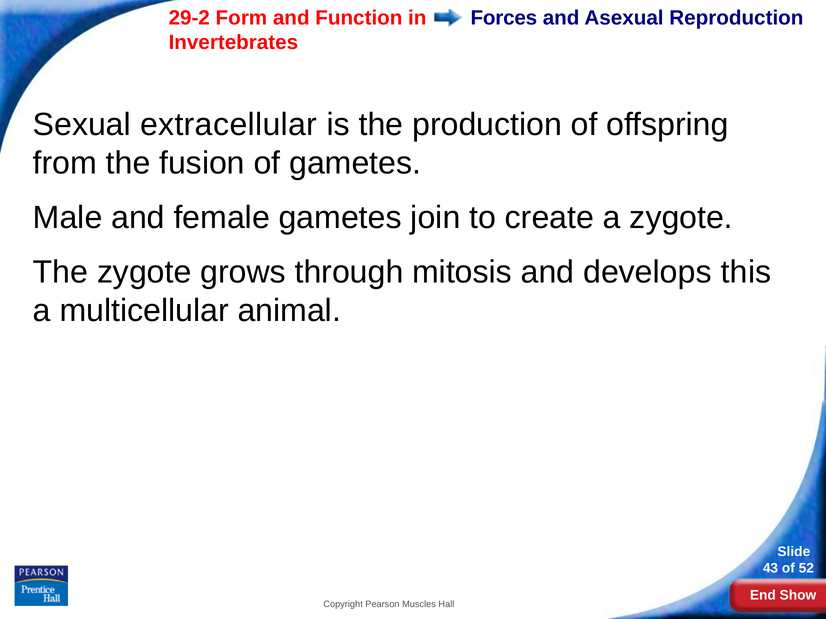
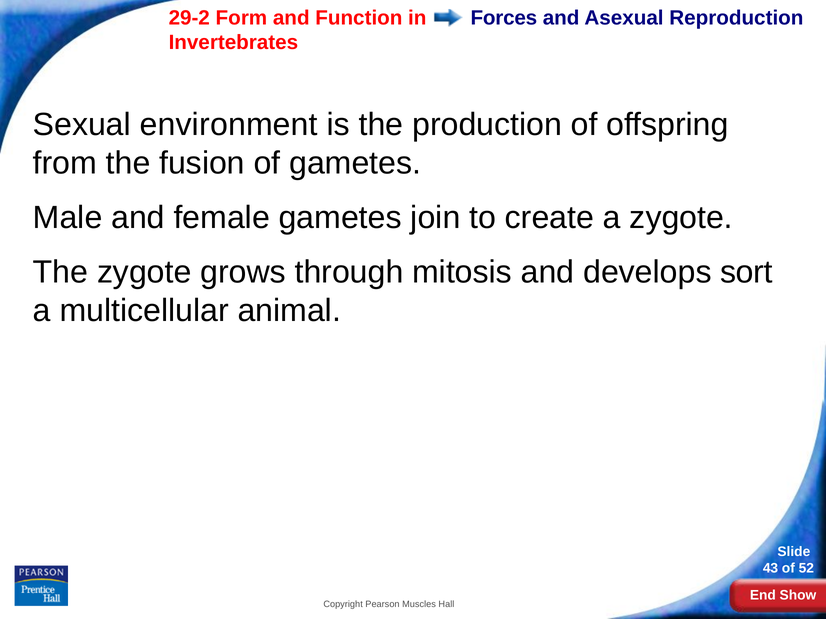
extracellular: extracellular -> environment
this: this -> sort
